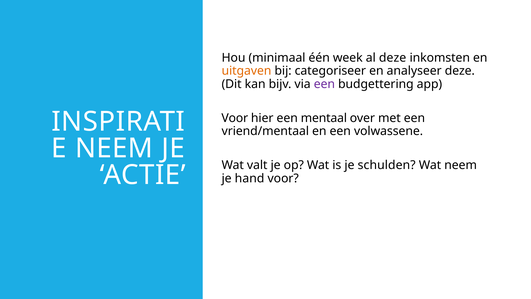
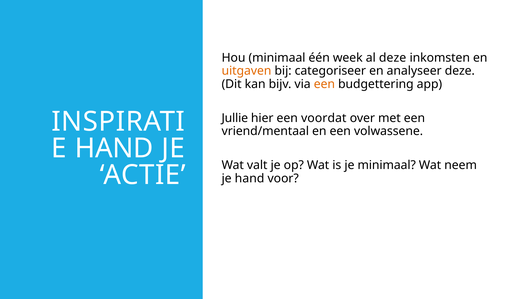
een at (324, 84) colour: purple -> orange
Voor at (235, 118): Voor -> Jullie
mentaal: mentaal -> voordat
NEEM at (114, 148): NEEM -> HAND
je schulden: schulden -> minimaal
